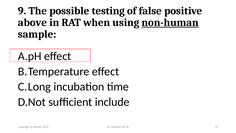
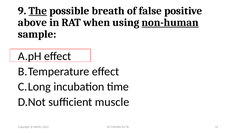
The underline: none -> present
testing: testing -> breath
include: include -> muscle
